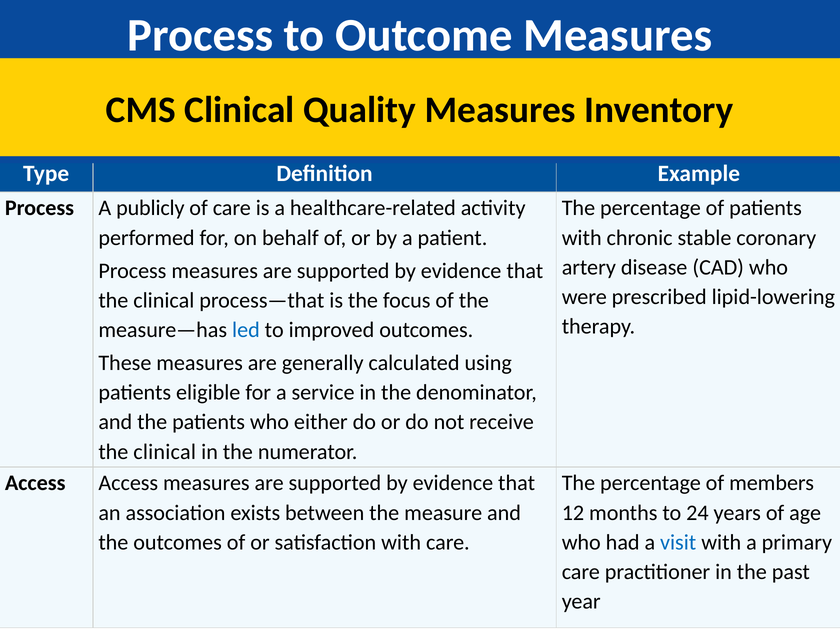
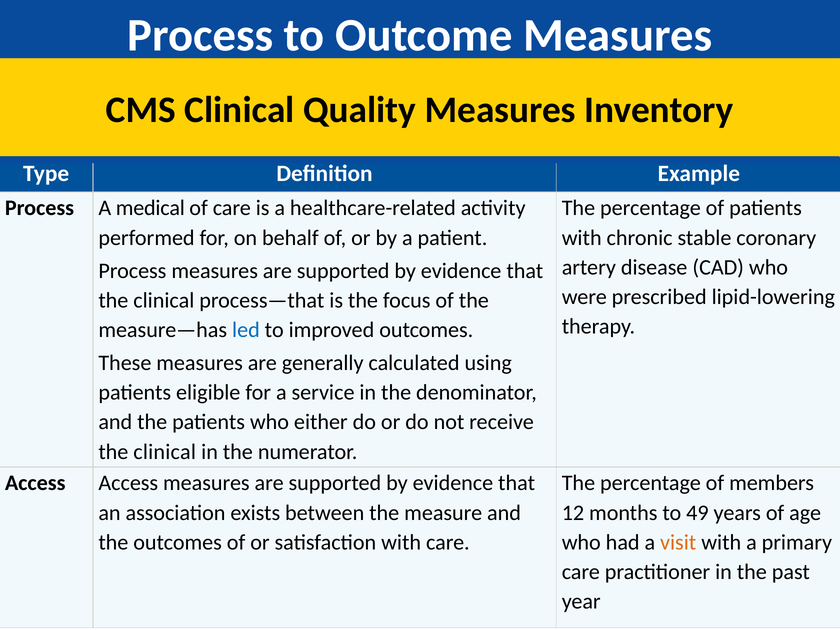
publicly: publicly -> medical
24: 24 -> 49
visit colour: blue -> orange
